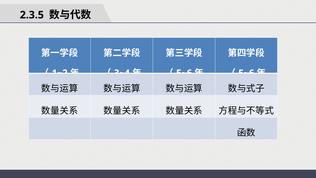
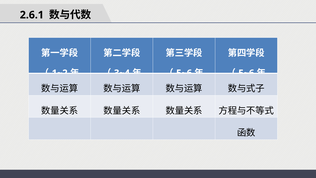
2.3.5: 2.3.5 -> 2.6.1
